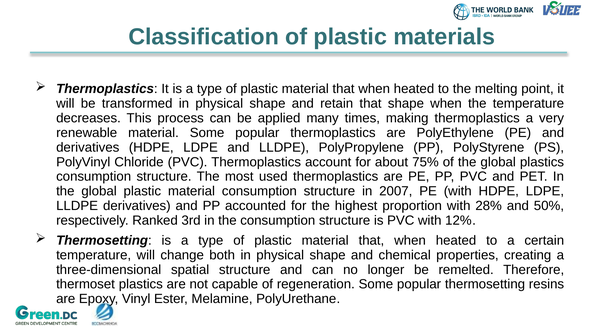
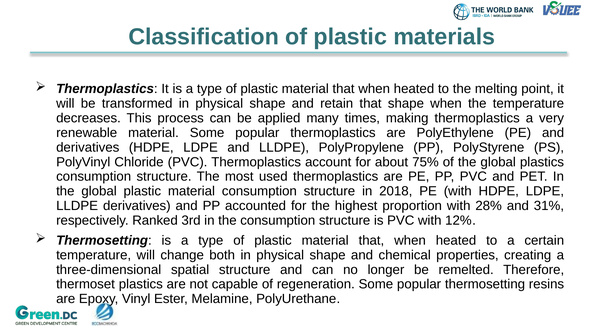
2007: 2007 -> 2018
50%: 50% -> 31%
